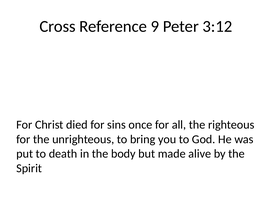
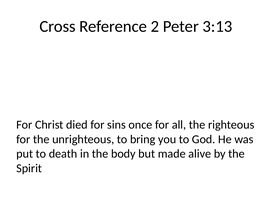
9: 9 -> 2
3:12: 3:12 -> 3:13
